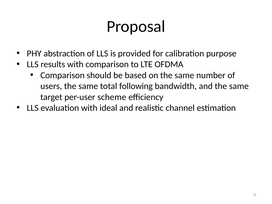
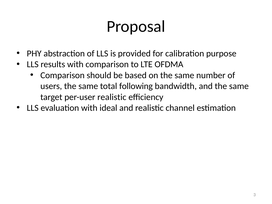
per-user scheme: scheme -> realistic
